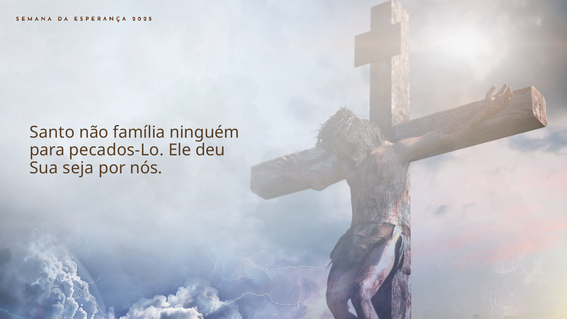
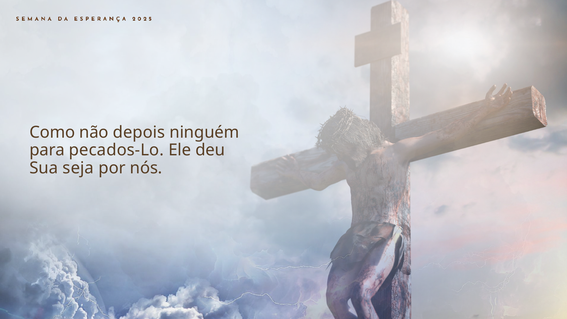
Santo: Santo -> Como
família: família -> depois
